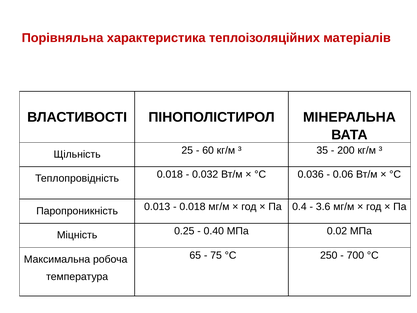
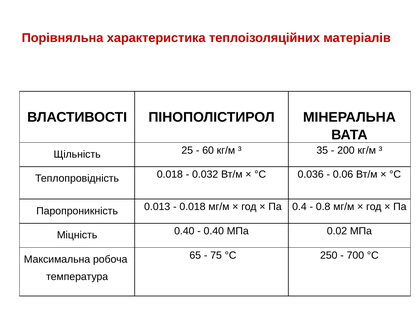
3.6: 3.6 -> 0.8
Міцність 0.25: 0.25 -> 0.40
